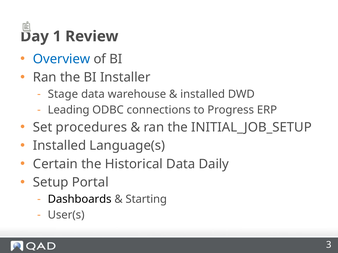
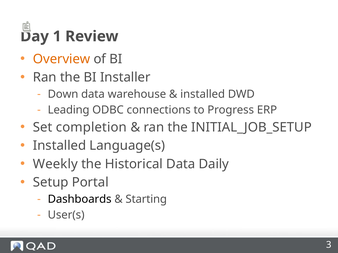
Overview colour: blue -> orange
Stage: Stage -> Down
procedures: procedures -> completion
Certain: Certain -> Weekly
